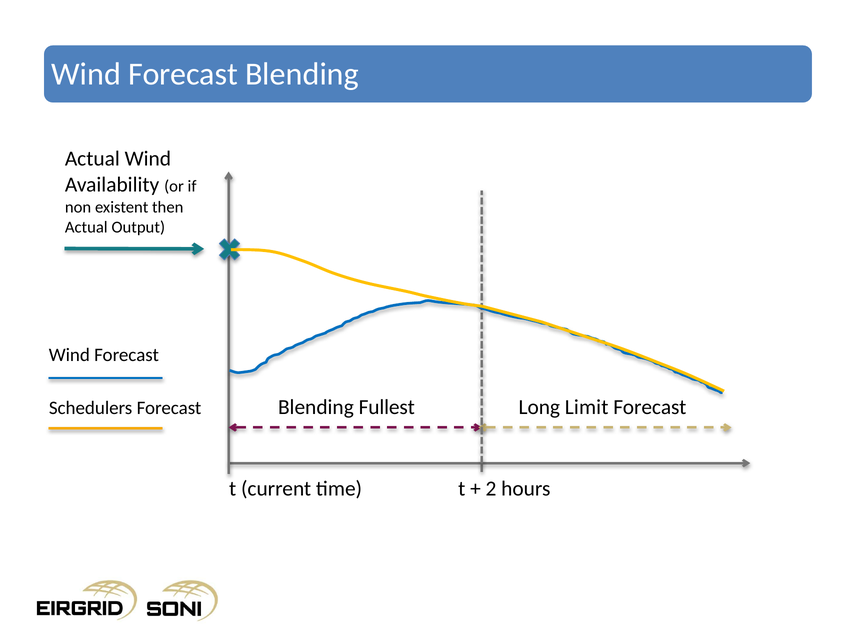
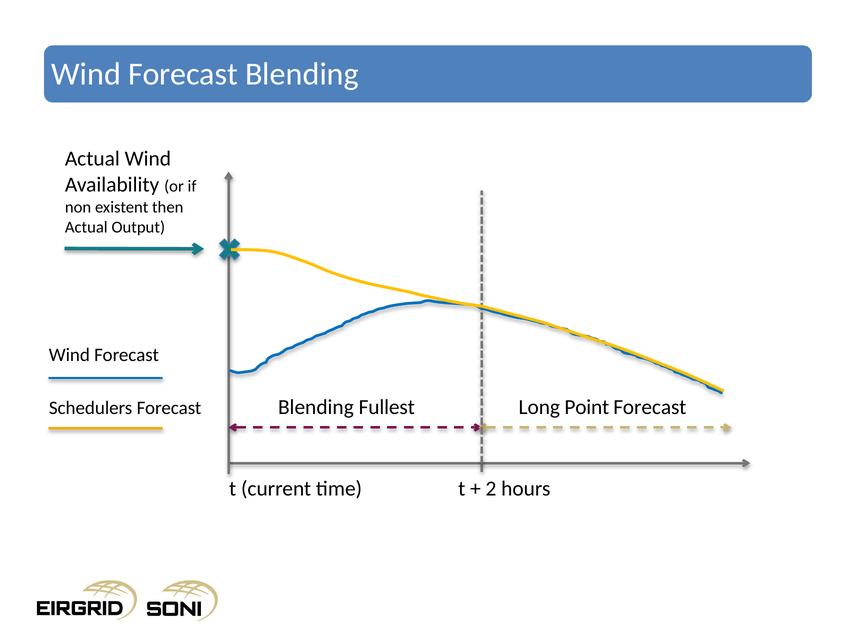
Limit: Limit -> Point
